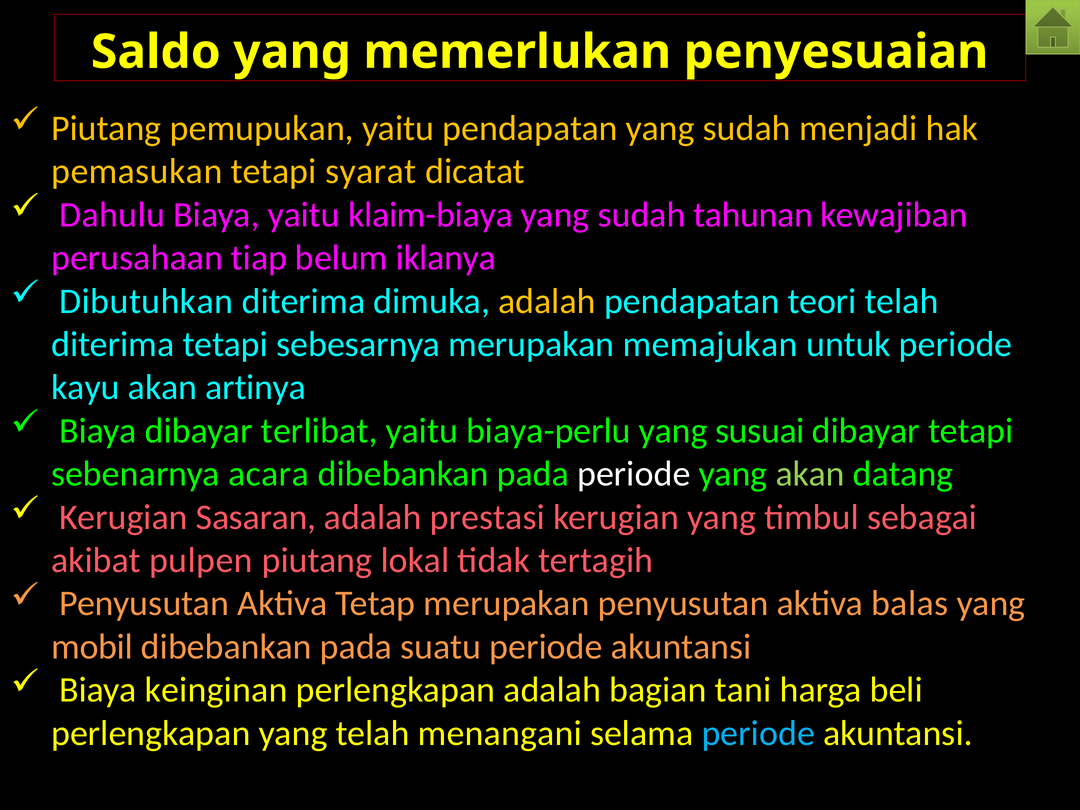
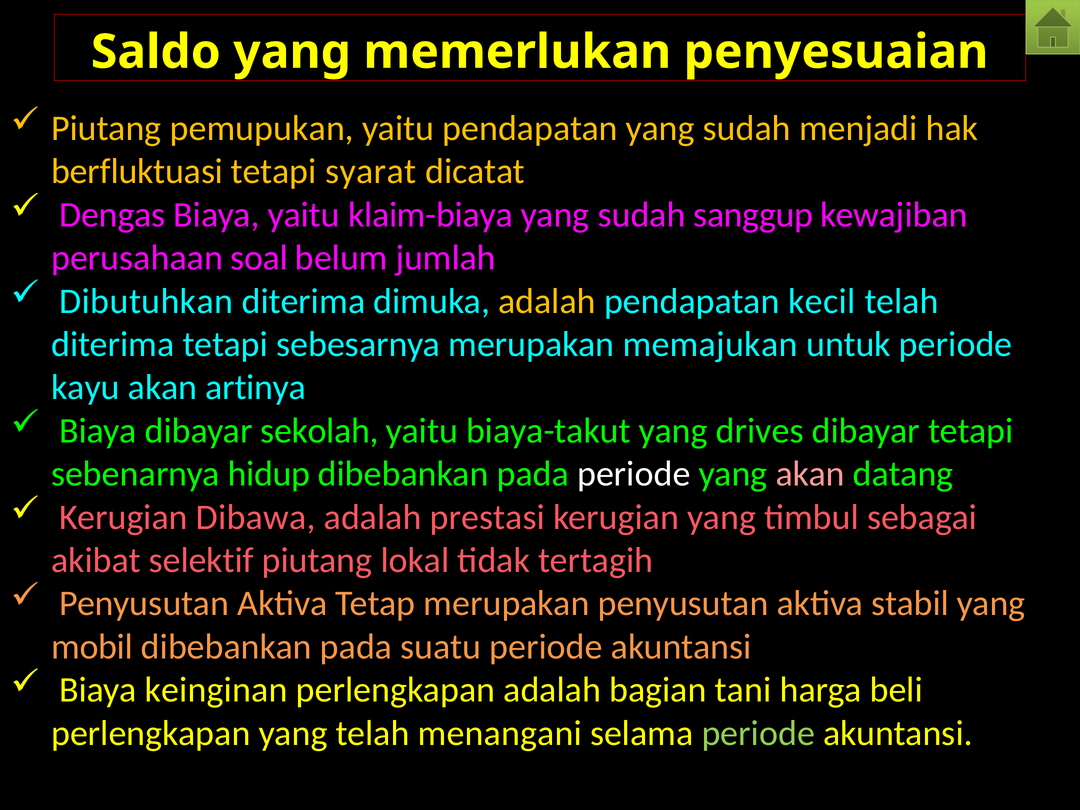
pemasukan: pemasukan -> berfluktuasi
Dahulu: Dahulu -> Dengas
tahunan: tahunan -> sanggup
tiap: tiap -> soal
iklanya: iklanya -> jumlah
teori: teori -> kecil
terlibat: terlibat -> sekolah
biaya-perlu: biaya-perlu -> biaya-takut
susuai: susuai -> drives
acara: acara -> hidup
akan at (810, 474) colour: light green -> pink
Sasaran: Sasaran -> Dibawa
pulpen: pulpen -> selektif
balas: balas -> stabil
periode at (758, 733) colour: light blue -> light green
